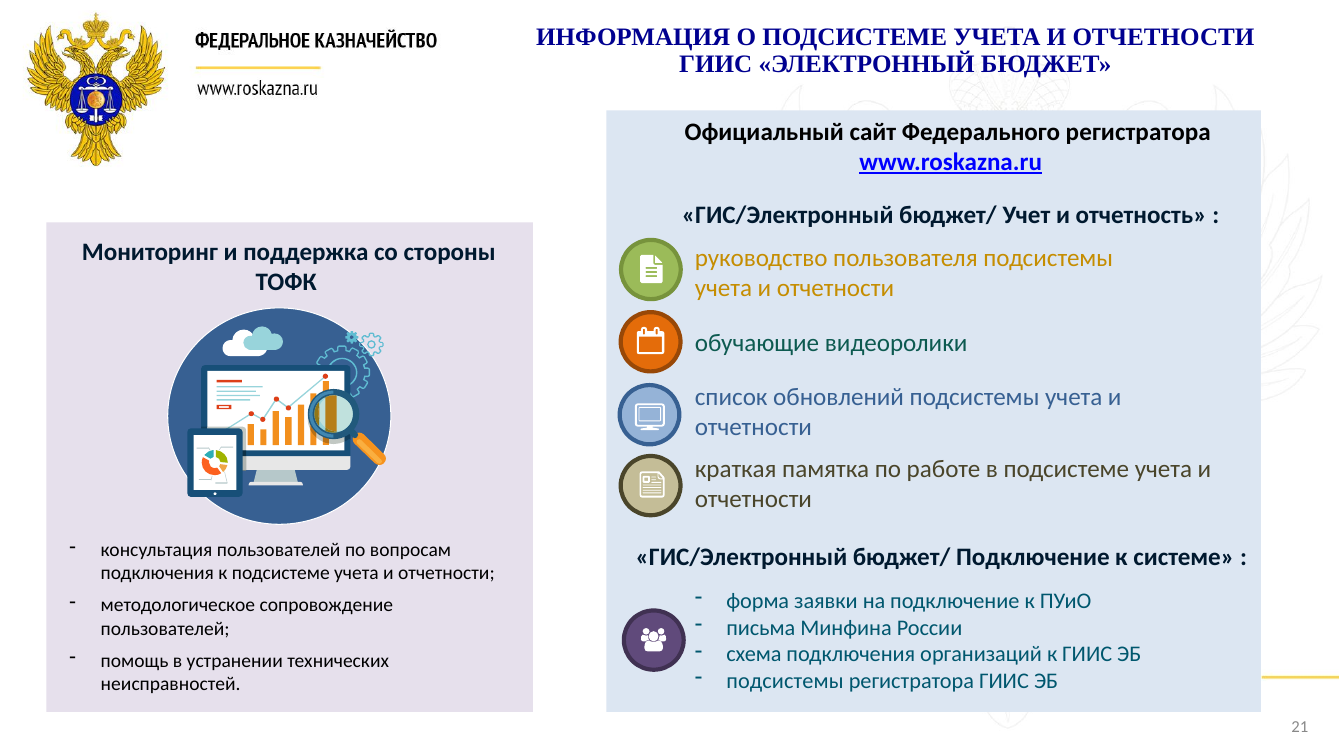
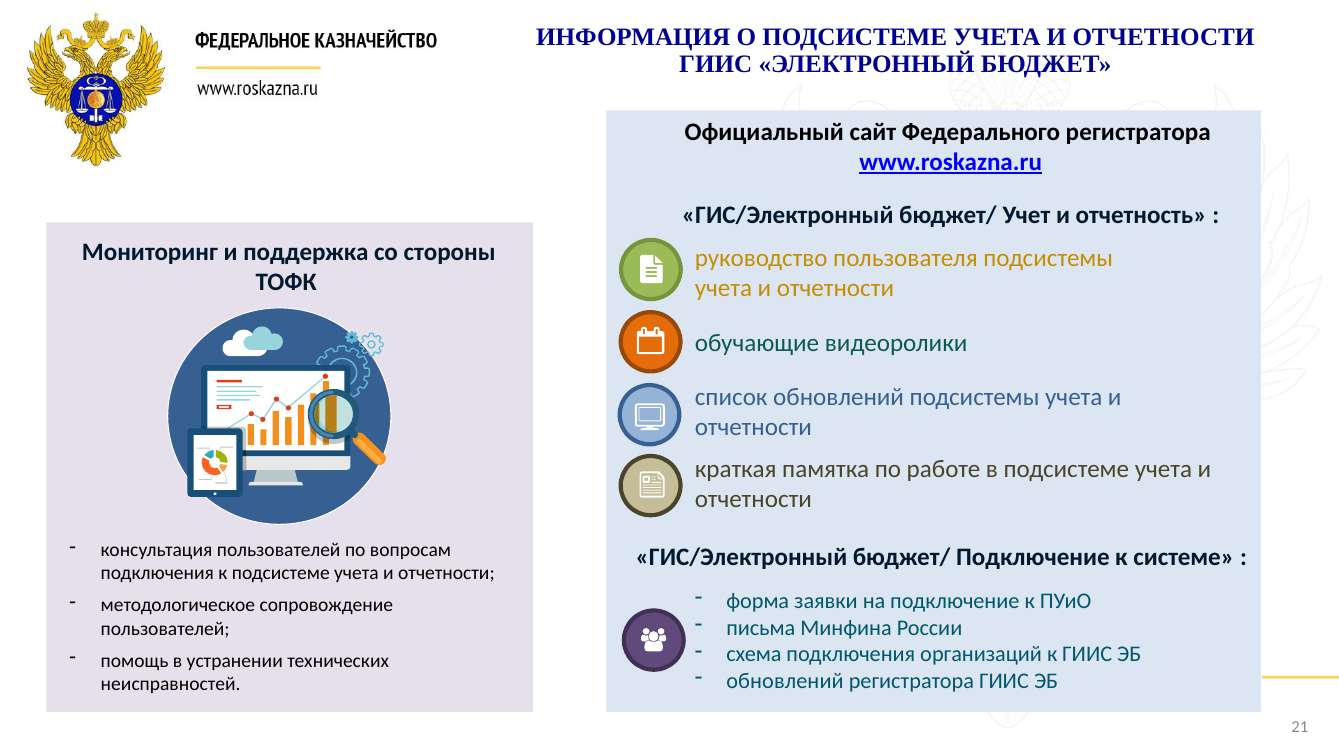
подсистемы at (785, 681): подсистемы -> обновлений
